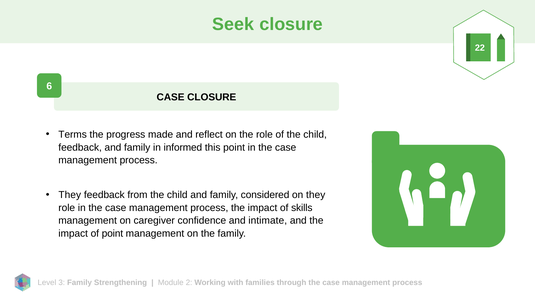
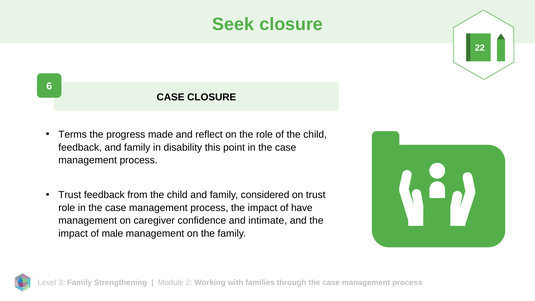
informed: informed -> disability
They at (70, 195): They -> Trust
on they: they -> trust
skills: skills -> have
of point: point -> male
